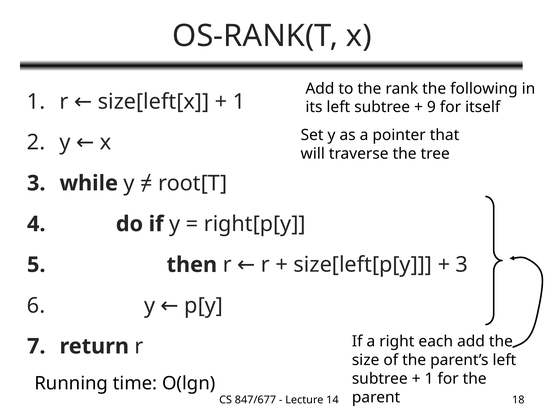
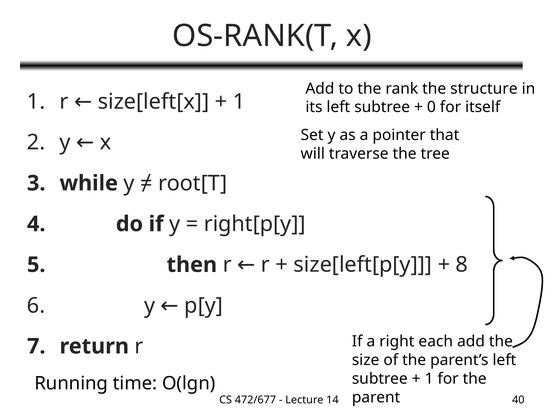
following: following -> structure
9: 9 -> 0
3 at (462, 265): 3 -> 8
847/677: 847/677 -> 472/677
18: 18 -> 40
